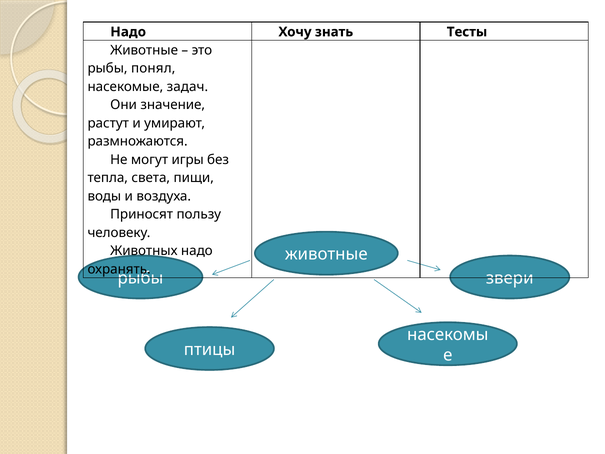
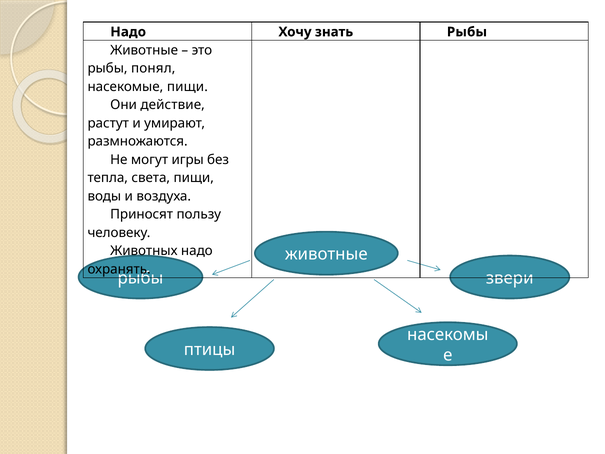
знать Тесты: Тесты -> Рыбы
насекомые задач: задач -> пищи
значение: значение -> действие
